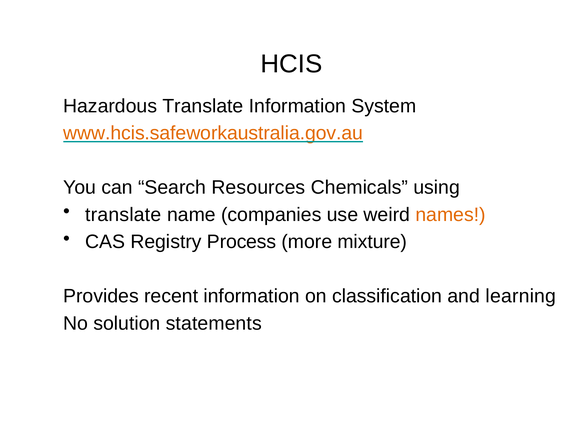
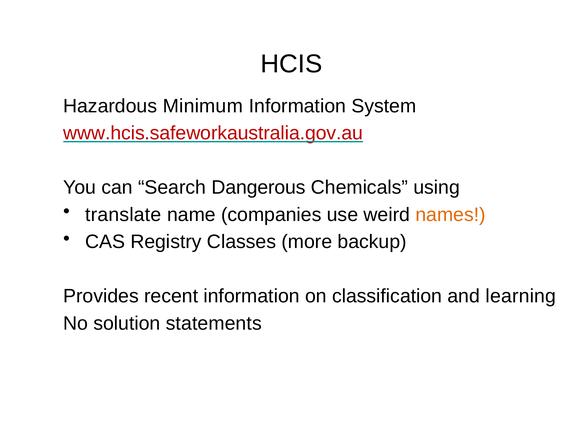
Hazardous Translate: Translate -> Minimum
www.hcis.safeworkaustralia.gov.au colour: orange -> red
Resources: Resources -> Dangerous
Process: Process -> Classes
mixture: mixture -> backup
